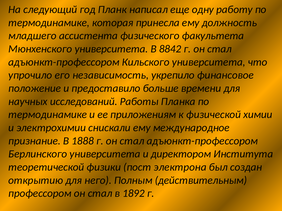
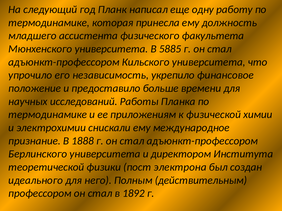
8842: 8842 -> 5885
открытию: открытию -> идеального
